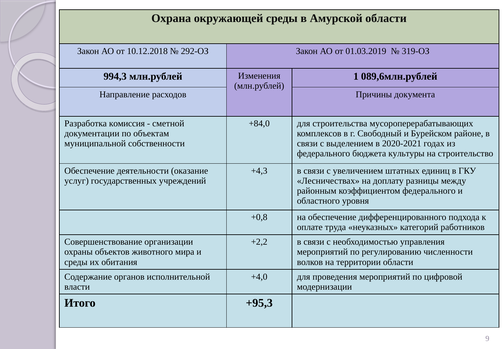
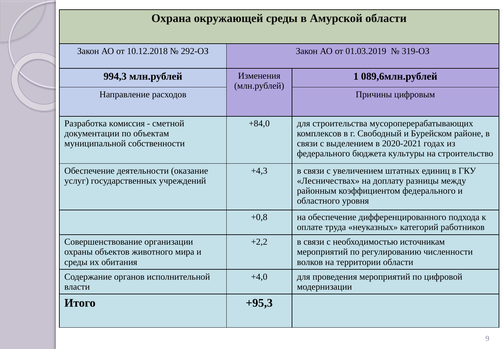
документа: документа -> цифровым
управления: управления -> источникам
